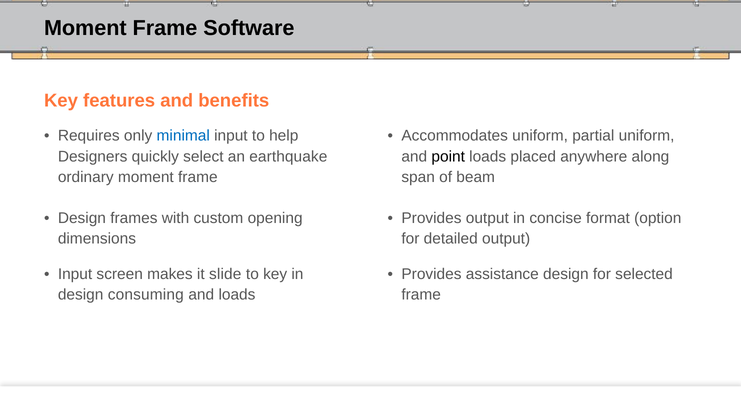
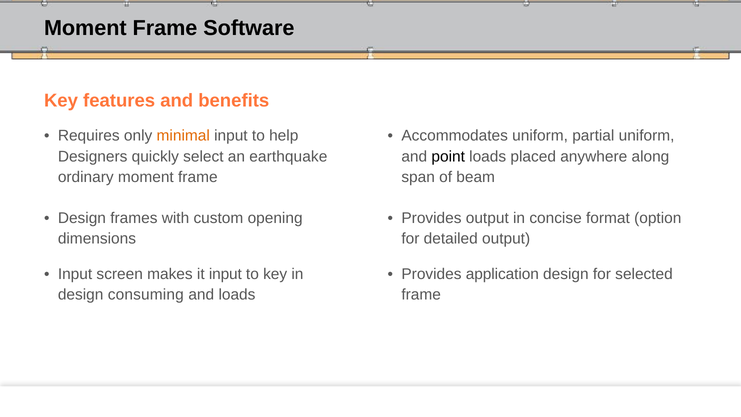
minimal colour: blue -> orange
it slide: slide -> input
assistance: assistance -> application
